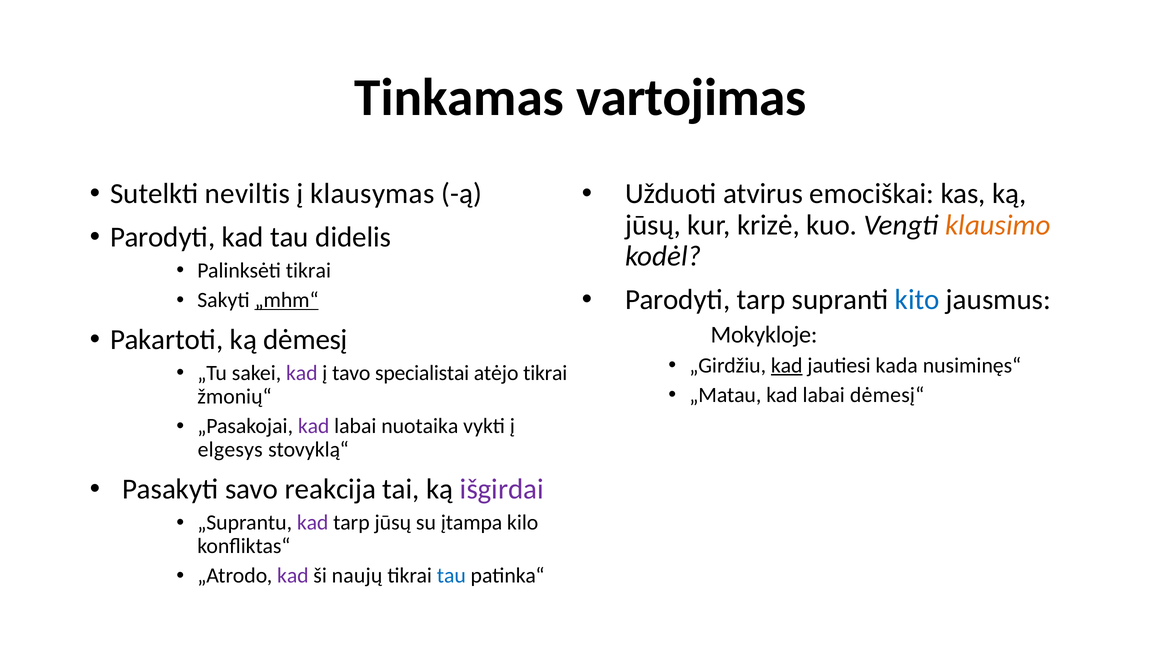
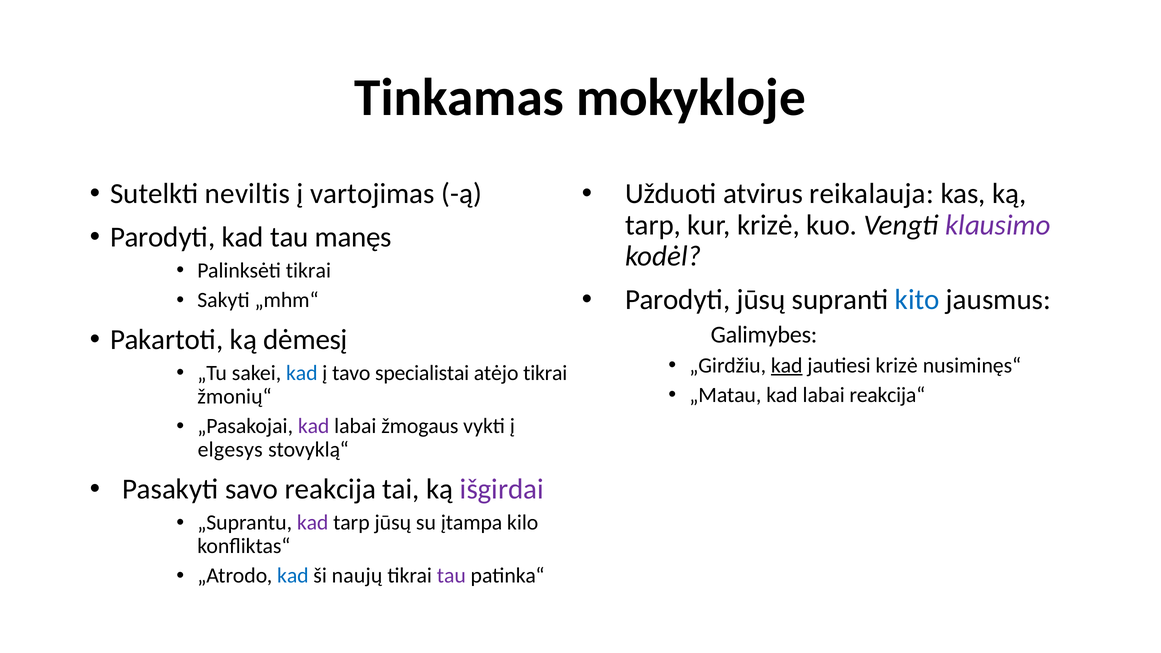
vartojimas: vartojimas -> mokykloje
klausymas: klausymas -> vartojimas
emociškai: emociškai -> reikalauja
jūsų at (653, 225): jūsų -> tarp
klausimo colour: orange -> purple
didelis: didelis -> manęs
Parodyti tarp: tarp -> jūsų
„mhm“ underline: present -> none
Mokykloje: Mokykloje -> Galimybes
jautiesi kada: kada -> krizė
kad at (302, 373) colour: purple -> blue
dėmesį“: dėmesį“ -> reakcija“
nuotaika: nuotaika -> žmogaus
kad at (293, 576) colour: purple -> blue
tau at (451, 576) colour: blue -> purple
